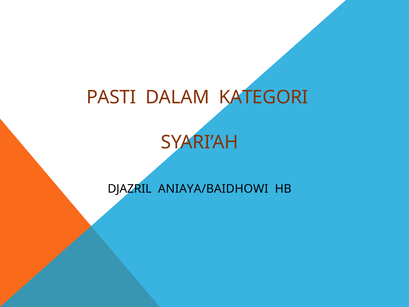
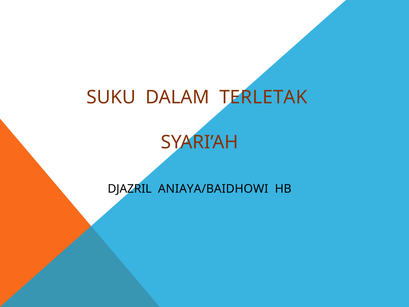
PASTI: PASTI -> SUKU
KATEGORI: KATEGORI -> TERLETAK
